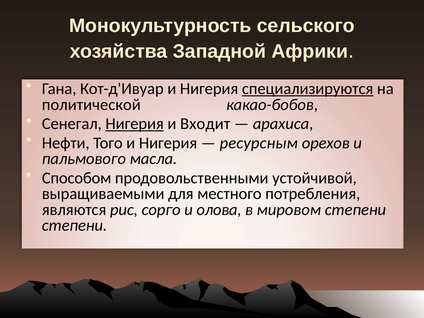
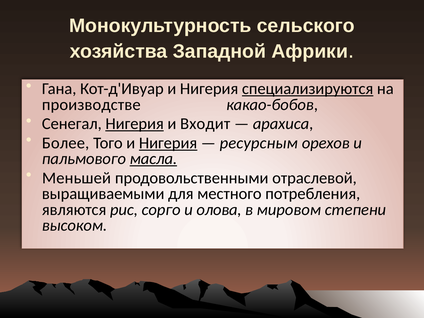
политической: политической -> производстве
Нефти: Нефти -> Более
Нигерия at (168, 143) underline: none -> present
масла underline: none -> present
Способом: Способом -> Меньшей
устойчивой: устойчивой -> отраслевой
степени at (75, 225): степени -> высоком
